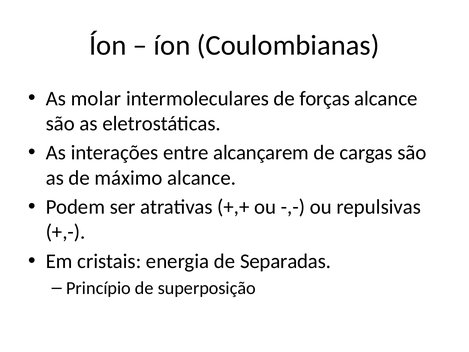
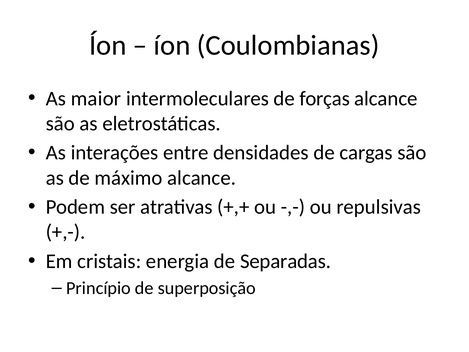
molar: molar -> maior
alcançarem: alcançarem -> densidades
